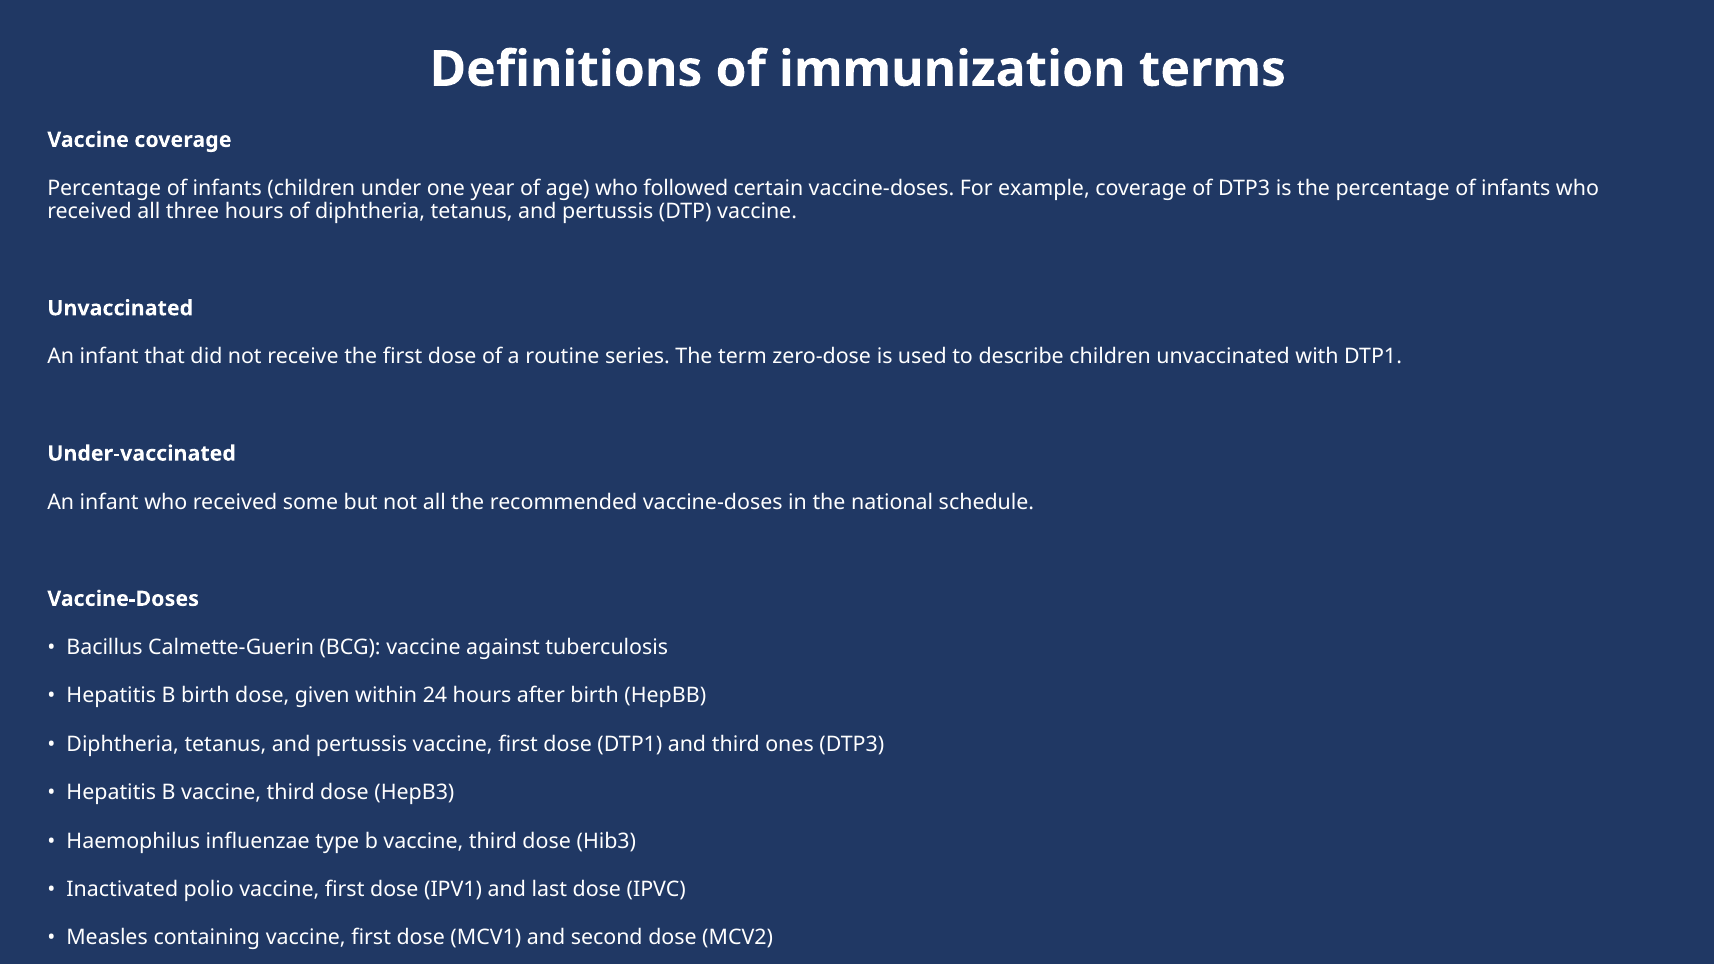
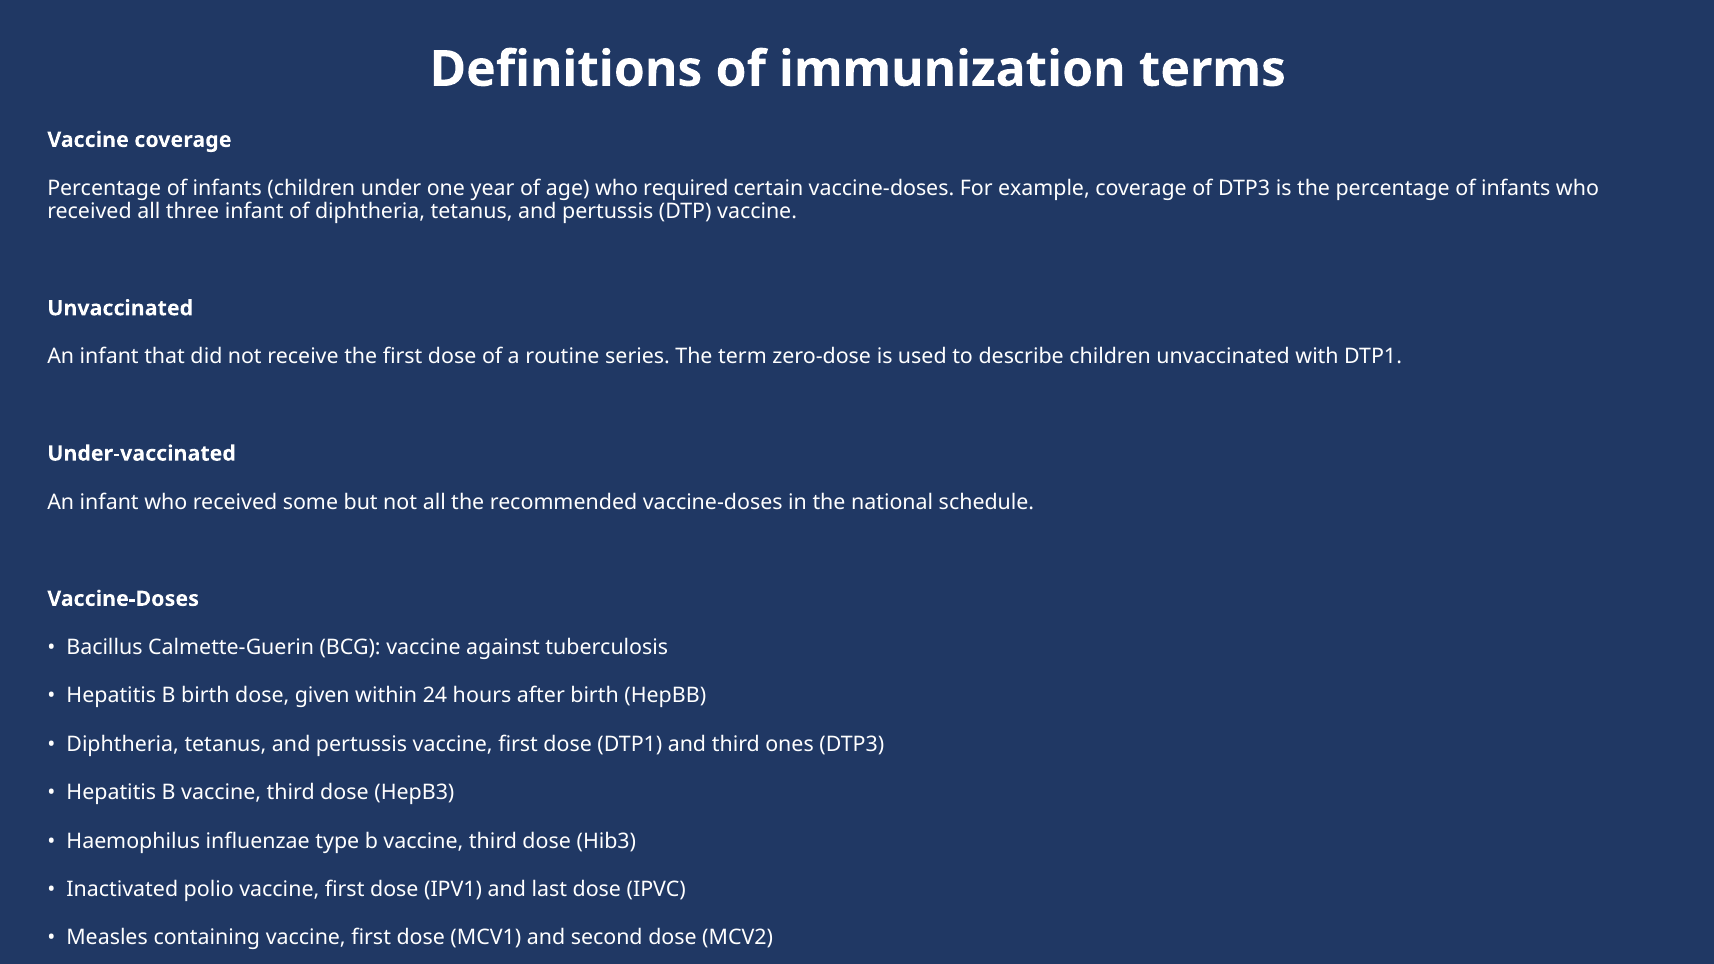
followed: followed -> required
three hours: hours -> infant
